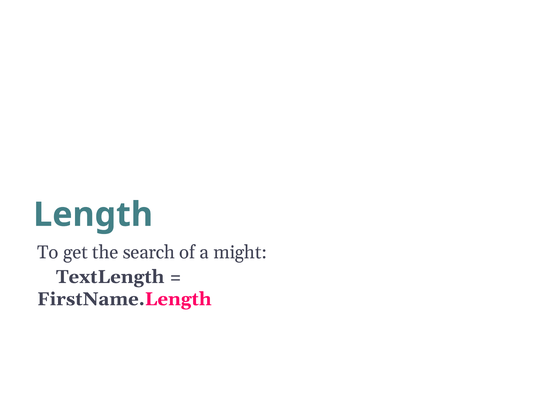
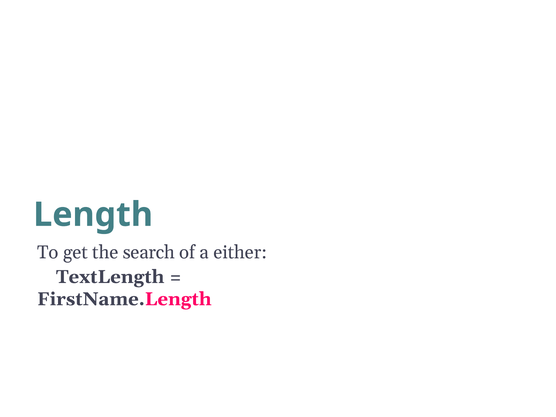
might: might -> either
